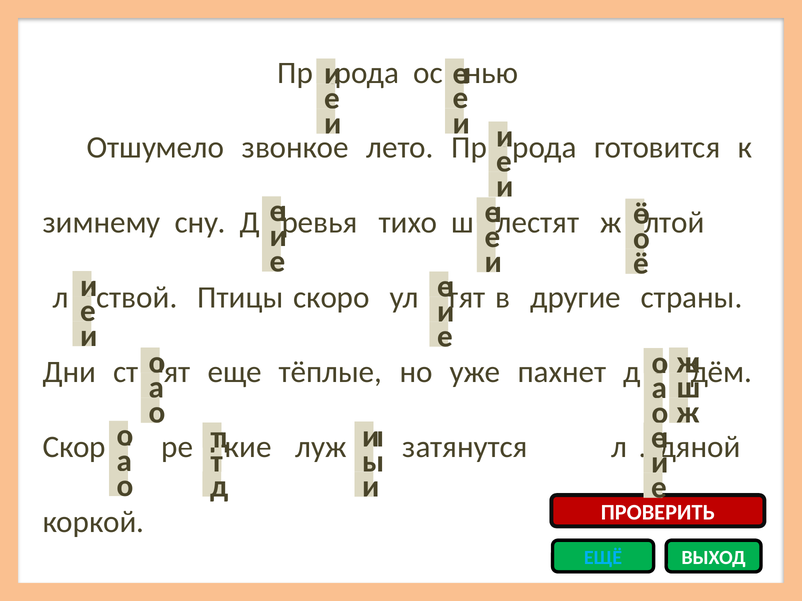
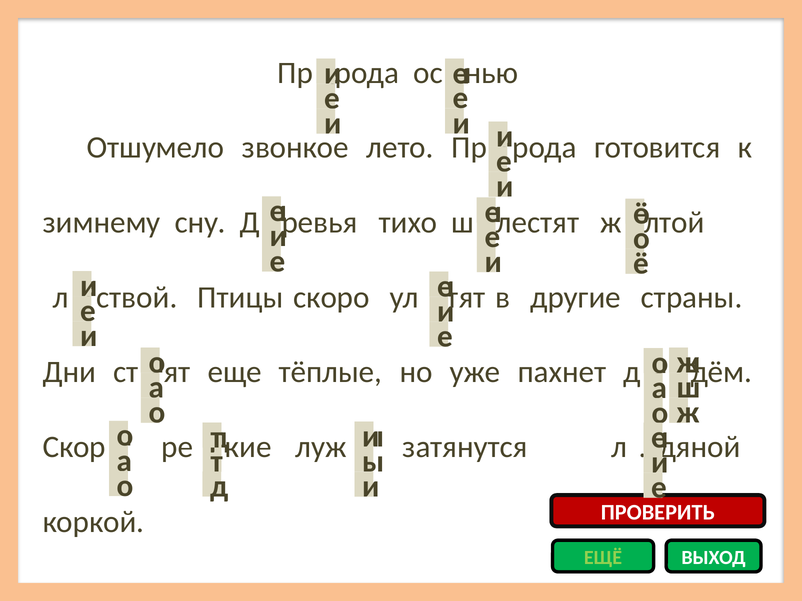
ЕЩЁ colour: light blue -> light green
